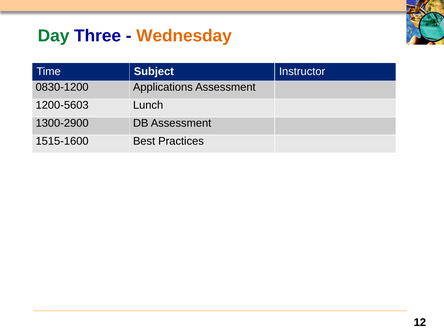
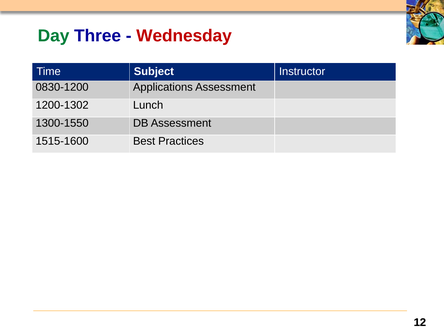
Wednesday colour: orange -> red
1200-5603: 1200-5603 -> 1200-1302
1300-2900: 1300-2900 -> 1300-1550
